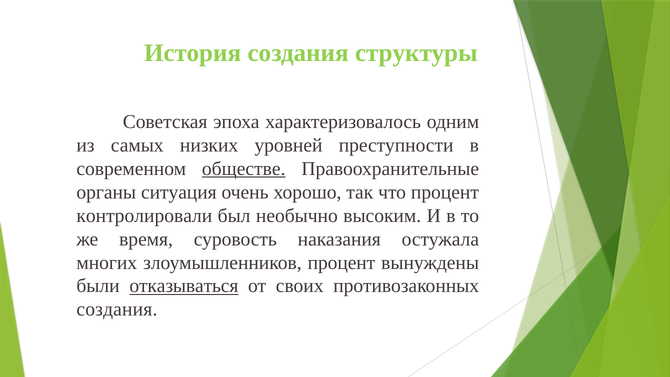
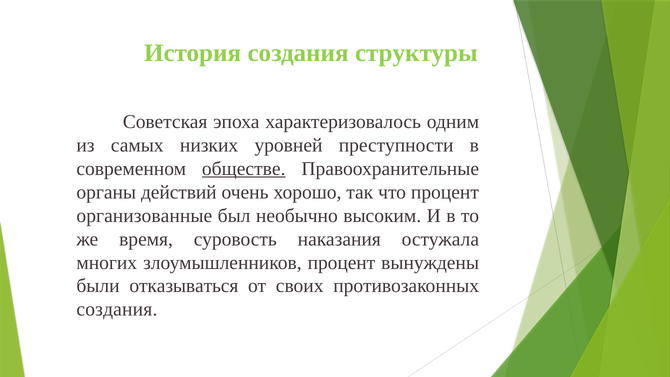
ситуация: ситуация -> действий
контролировали: контролировали -> организованные
отказываться underline: present -> none
